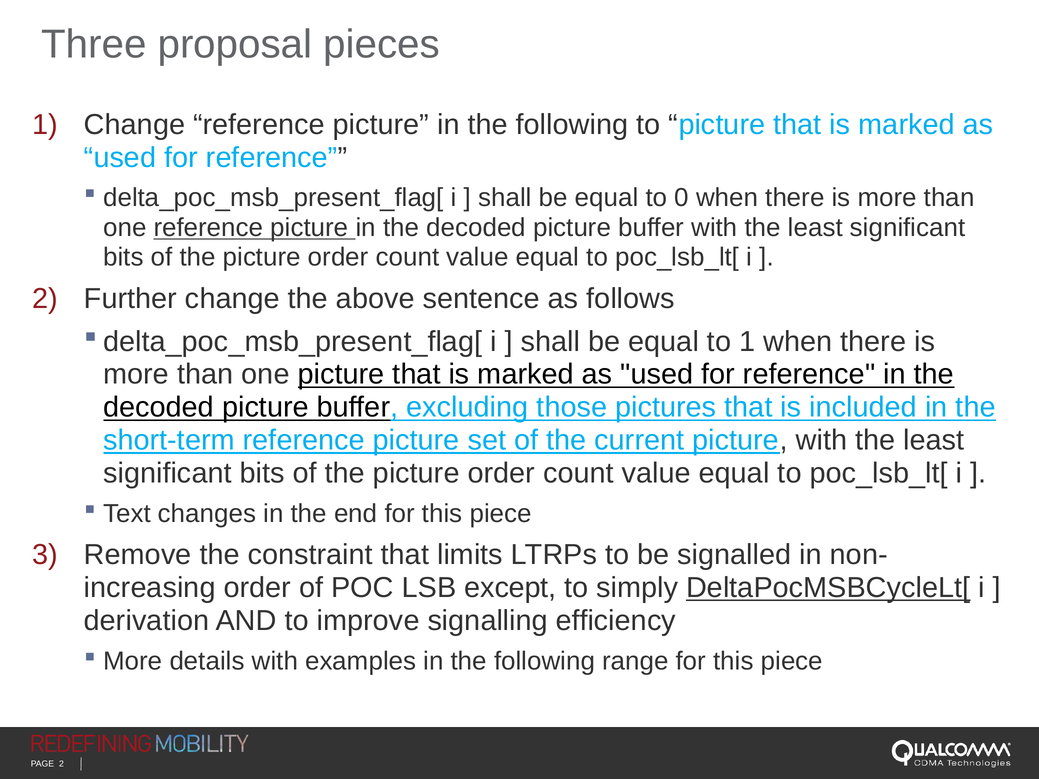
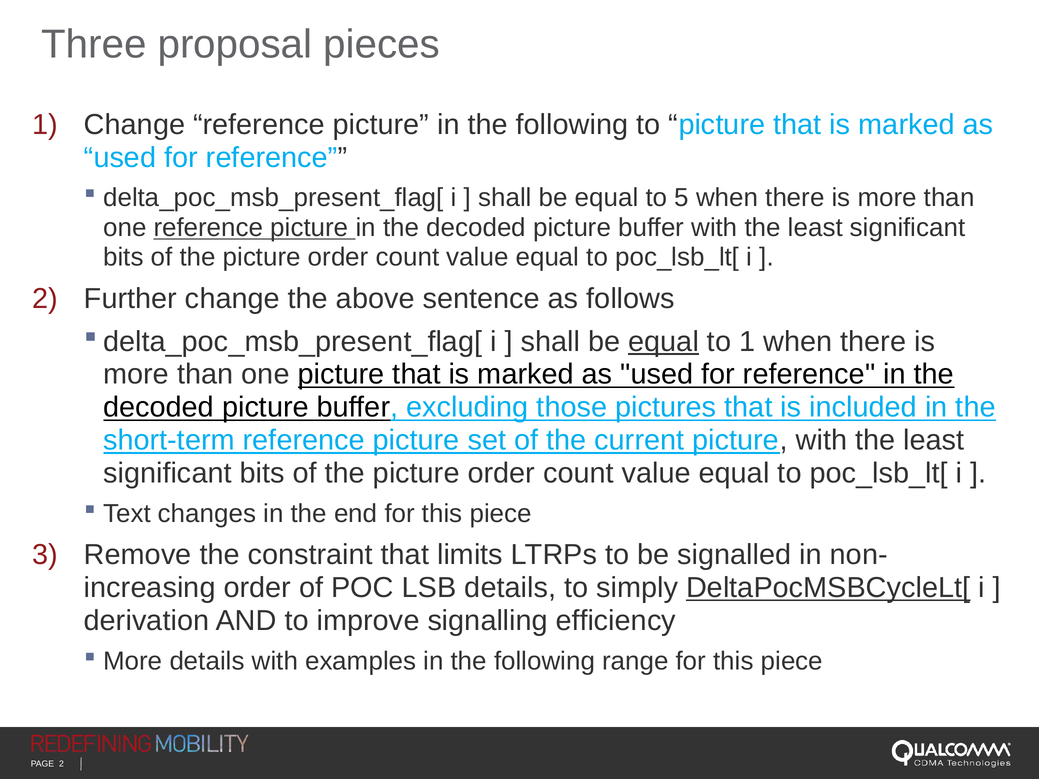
0: 0 -> 5
equal at (664, 342) underline: none -> present
LSB except: except -> details
